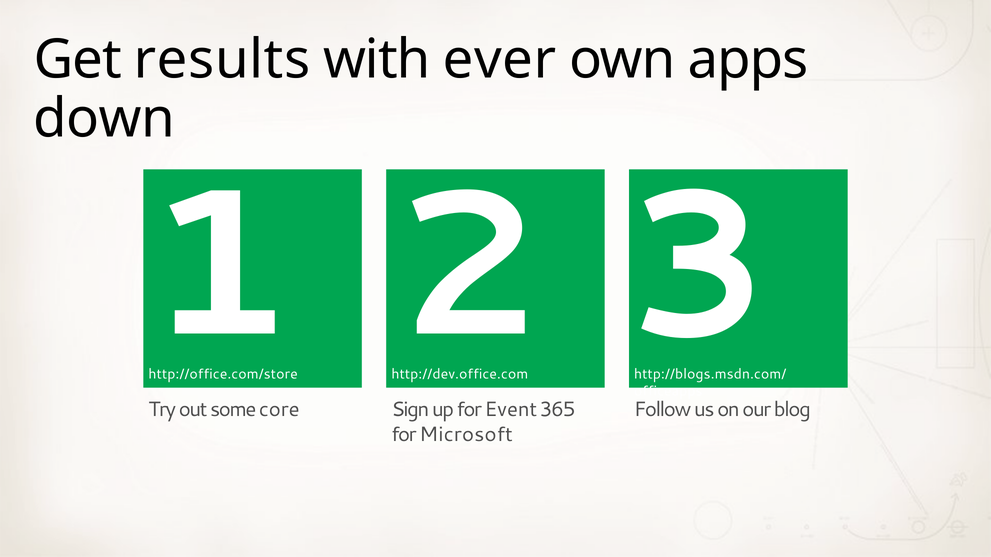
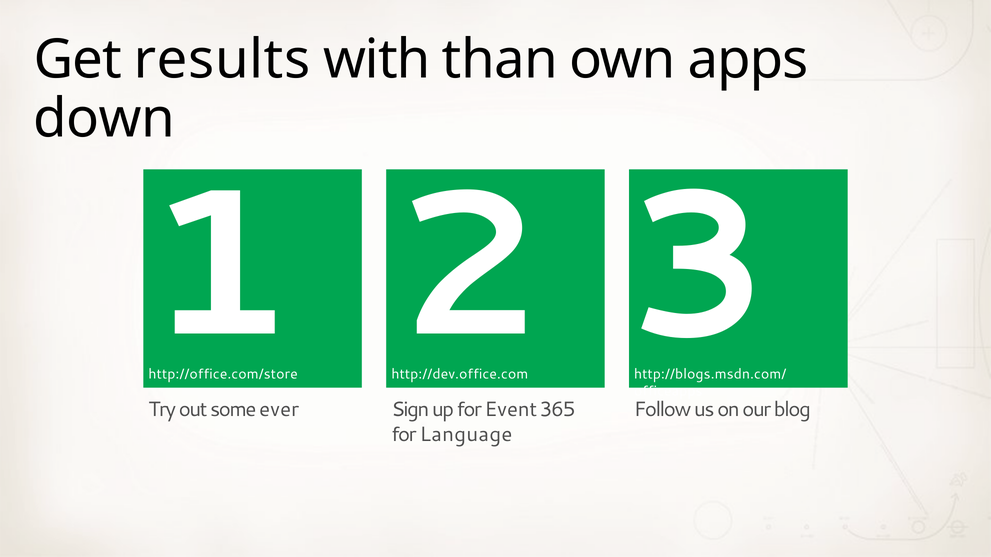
ever: ever -> than
core: core -> ever
Microsoft: Microsoft -> Language
